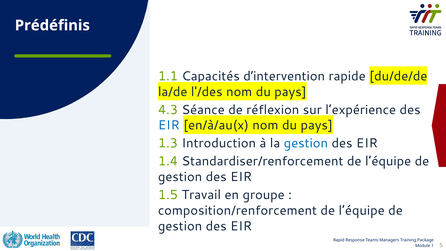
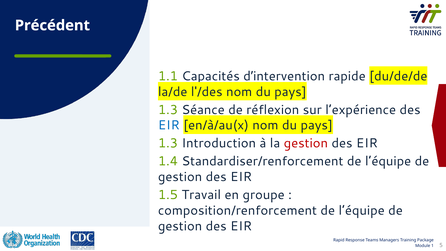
Prédéfinis: Prédéfinis -> Précédent
4.3 at (168, 110): 4.3 -> 1.3
gestion at (306, 143) colour: blue -> red
